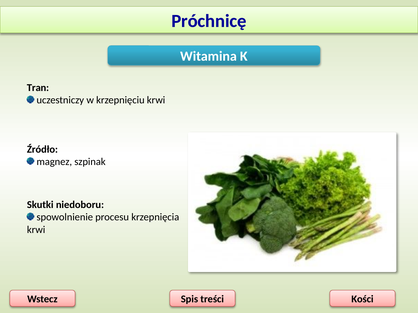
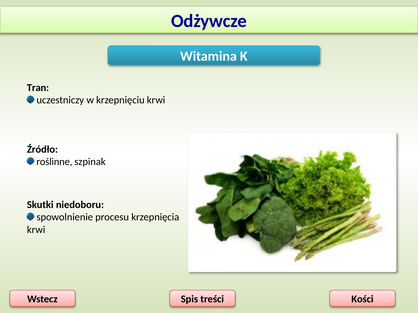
Próchnicę: Próchnicę -> Odżywcze
magnez: magnez -> roślinne
